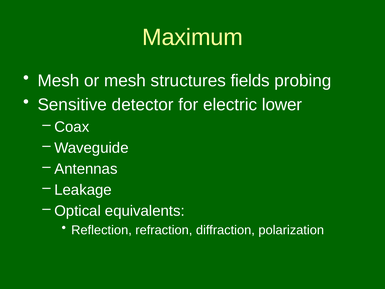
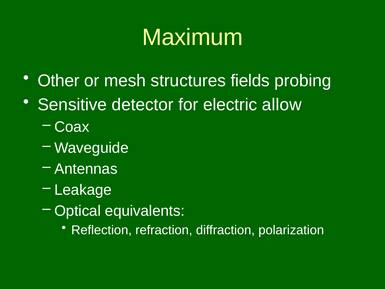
Mesh at (58, 81): Mesh -> Other
lower: lower -> allow
